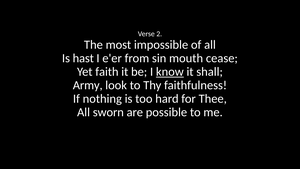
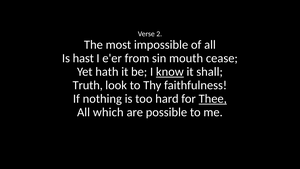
faith: faith -> hath
Army: Army -> Truth
Thee underline: none -> present
sworn: sworn -> which
